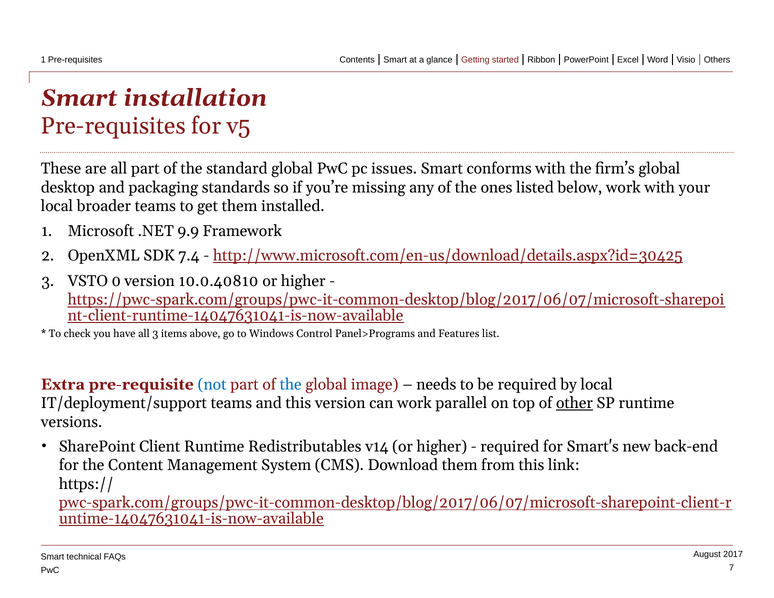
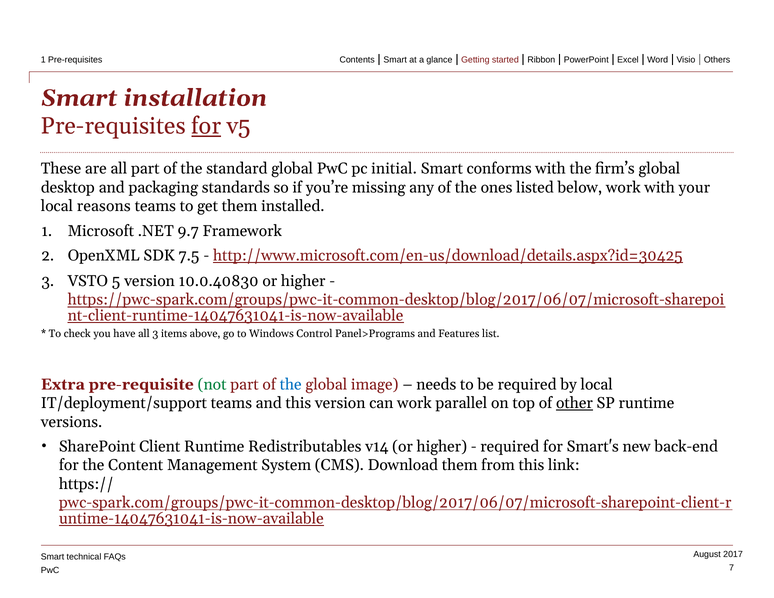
for at (206, 126) underline: none -> present
issues: issues -> initial
broader: broader -> reasons
9.9: 9.9 -> 9.7
7.4: 7.4 -> 7.5
0: 0 -> 5
10.0.40810: 10.0.40810 -> 10.0.40830
not colour: blue -> green
